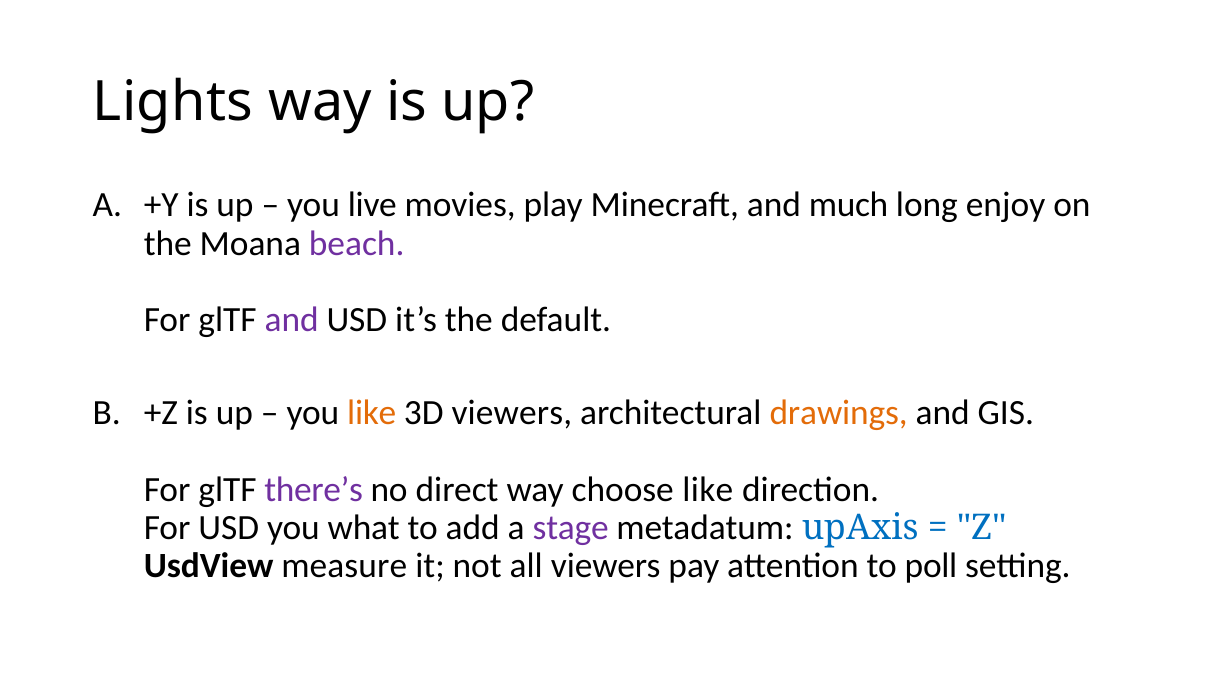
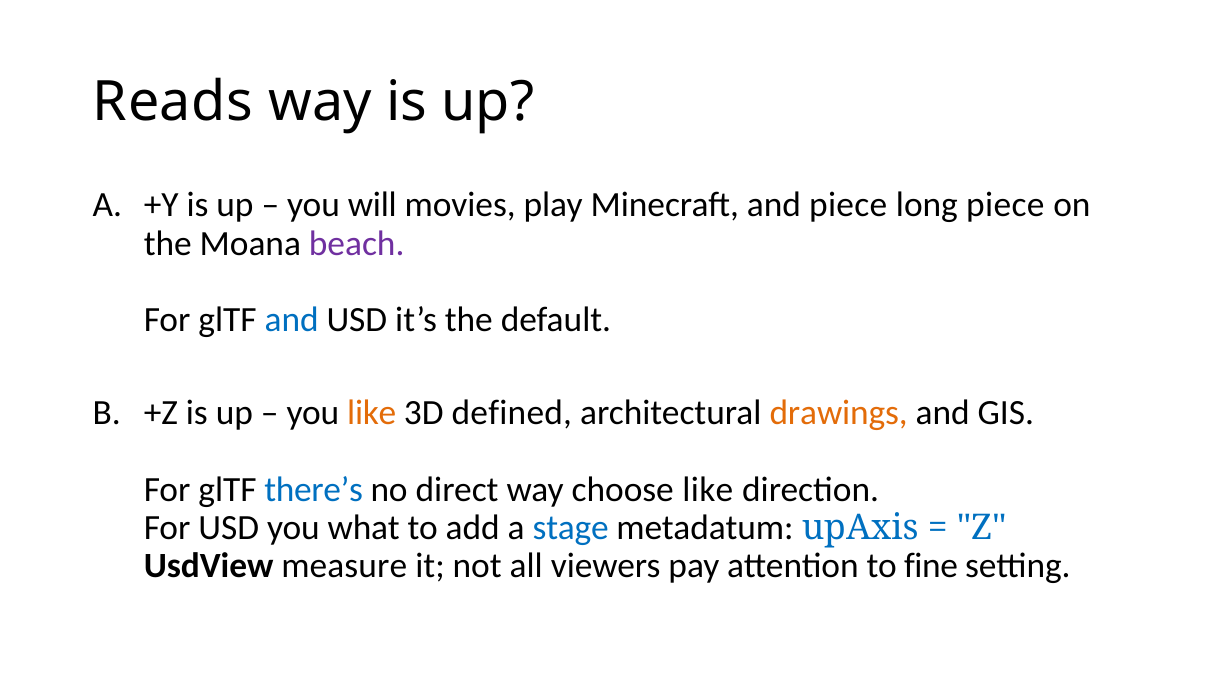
Lights: Lights -> Reads
live: live -> will
and much: much -> piece
long enjoy: enjoy -> piece
and at (292, 320) colour: purple -> blue
3D viewers: viewers -> defined
there’s colour: purple -> blue
stage colour: purple -> blue
poll: poll -> fine
